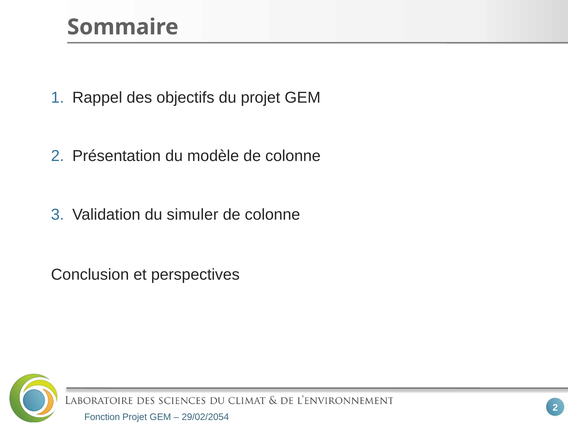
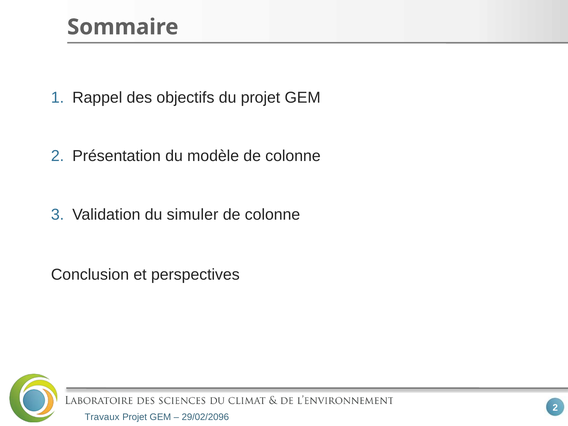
Fonction: Fonction -> Travaux
29/02/2054: 29/02/2054 -> 29/02/2096
